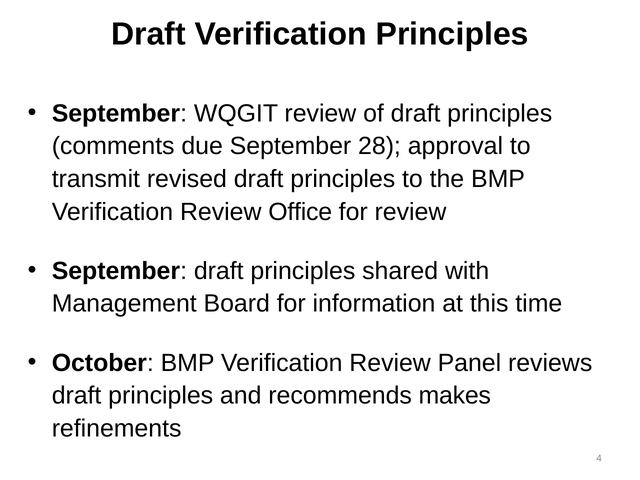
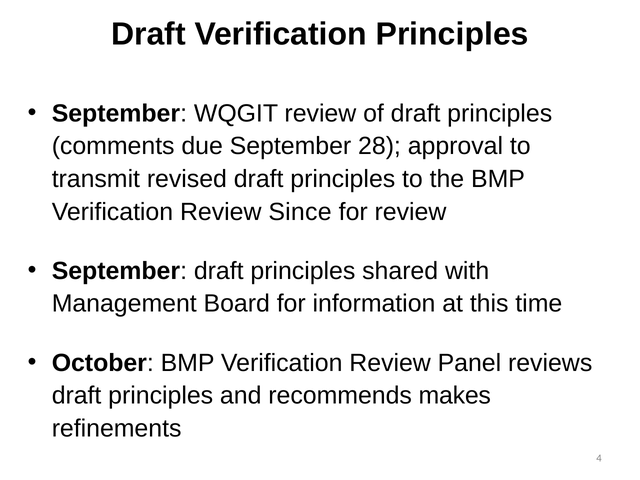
Office: Office -> Since
